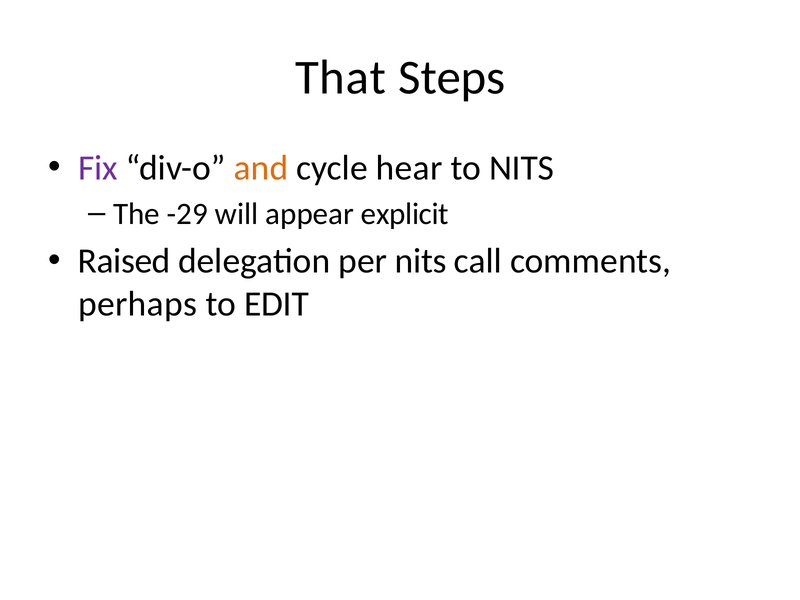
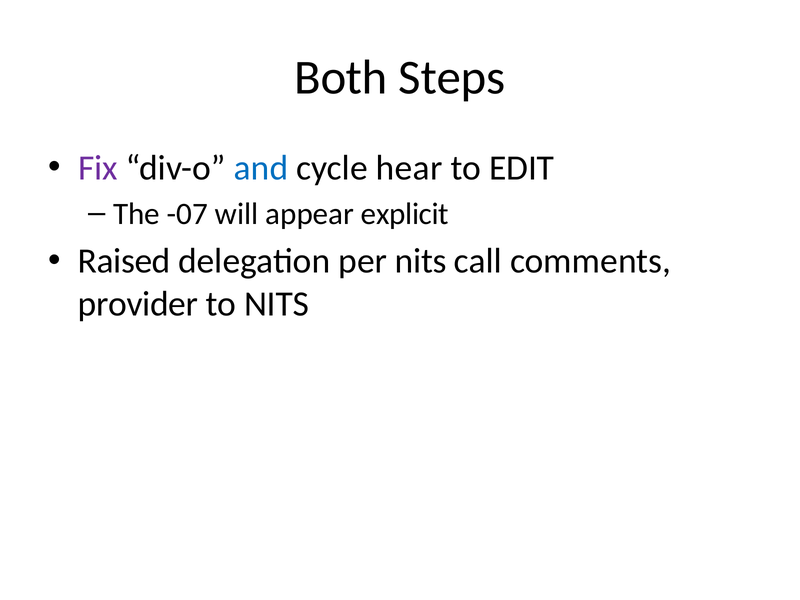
That: That -> Both
and colour: orange -> blue
to NITS: NITS -> EDIT
-29: -29 -> -07
perhaps: perhaps -> provider
to EDIT: EDIT -> NITS
